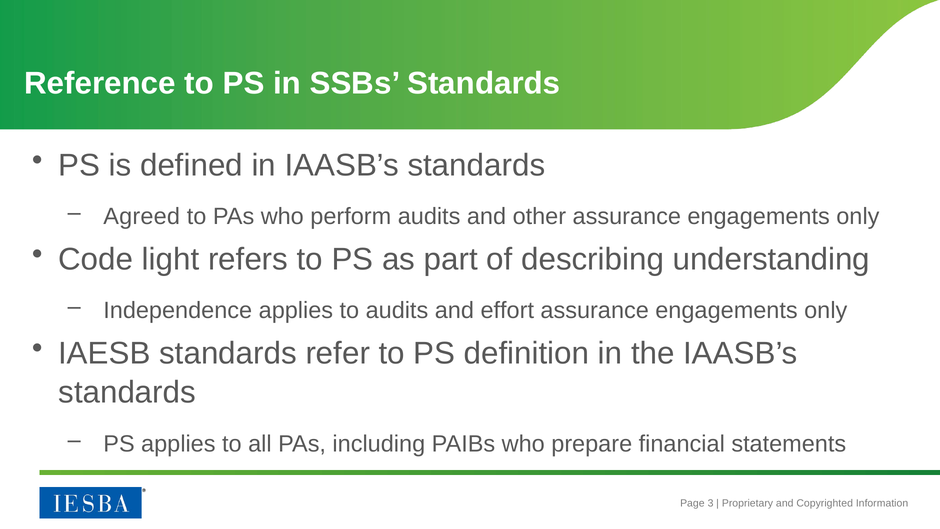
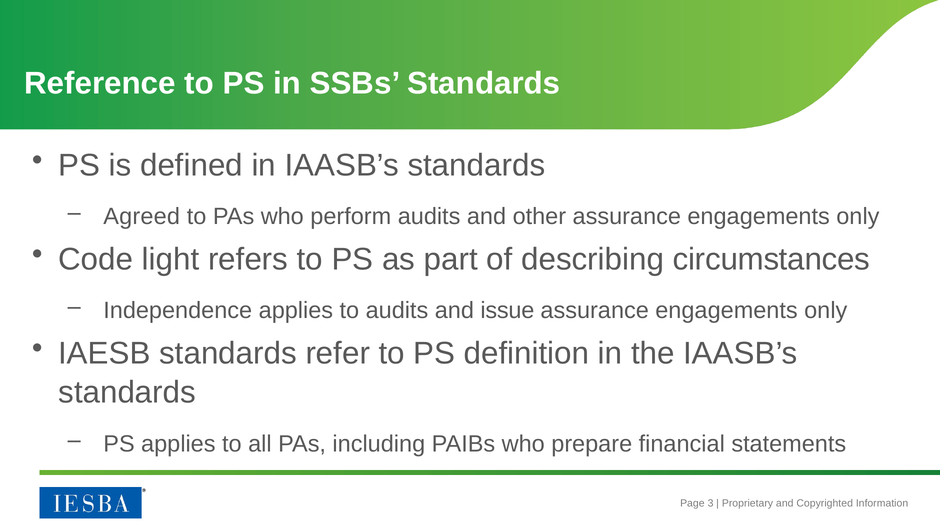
understanding: understanding -> circumstances
effort: effort -> issue
